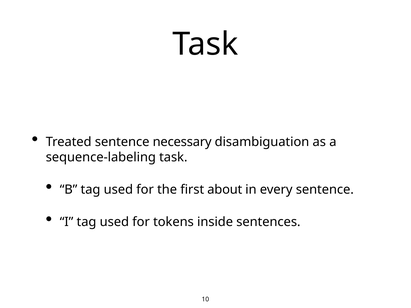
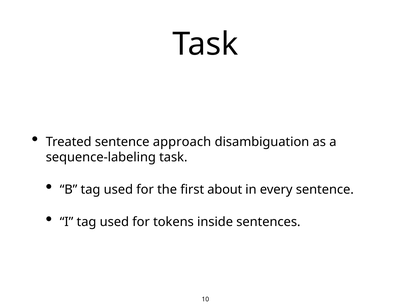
necessary: necessary -> approach
